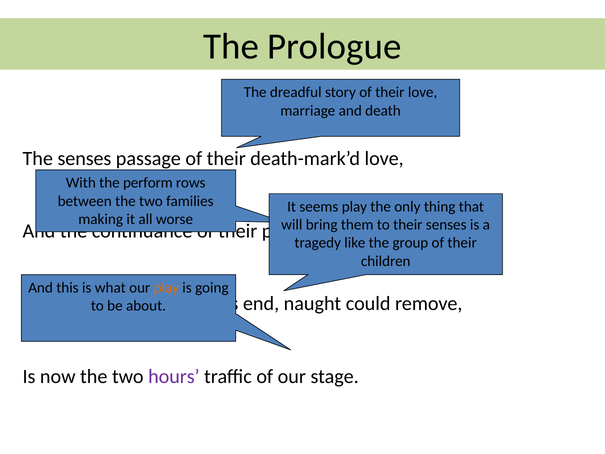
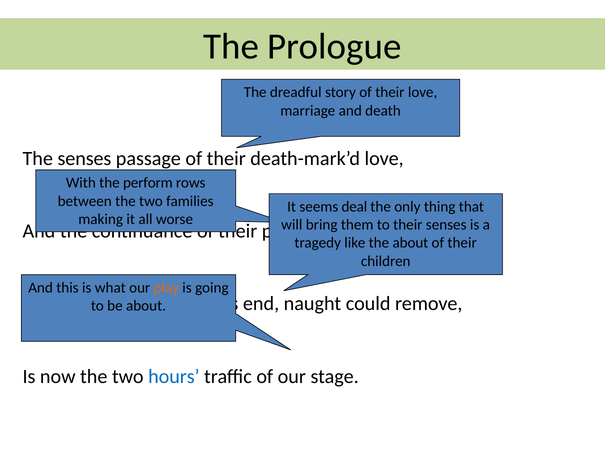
seems play: play -> deal
the group: group -> about
hours colour: purple -> blue
